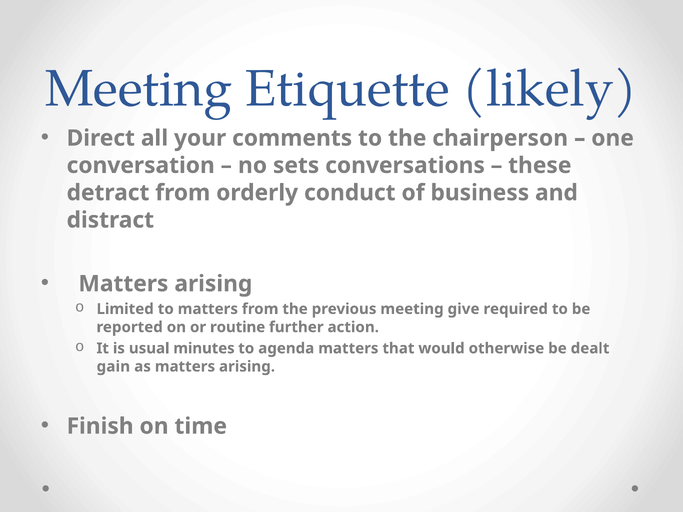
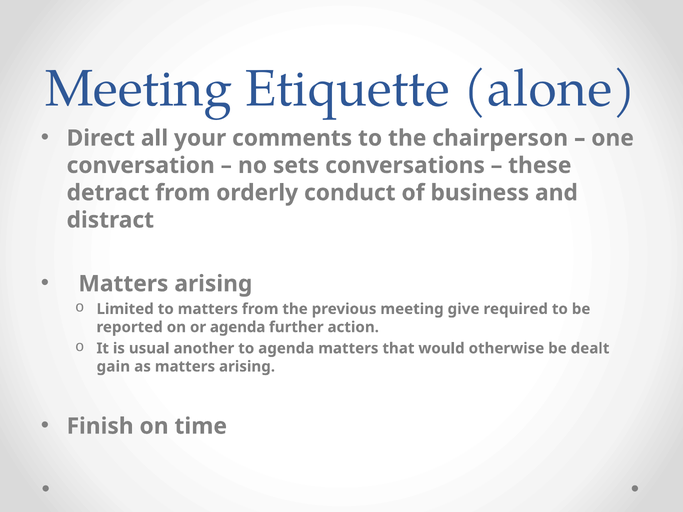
likely: likely -> alone
or routine: routine -> agenda
minutes: minutes -> another
